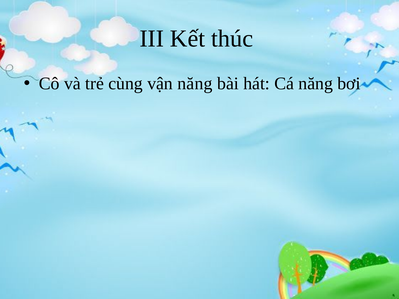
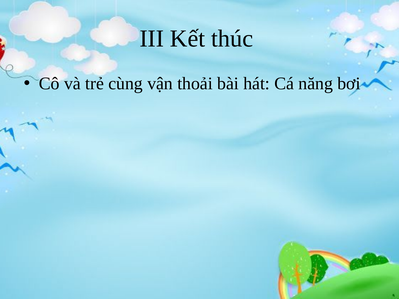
vận năng: năng -> thoải
